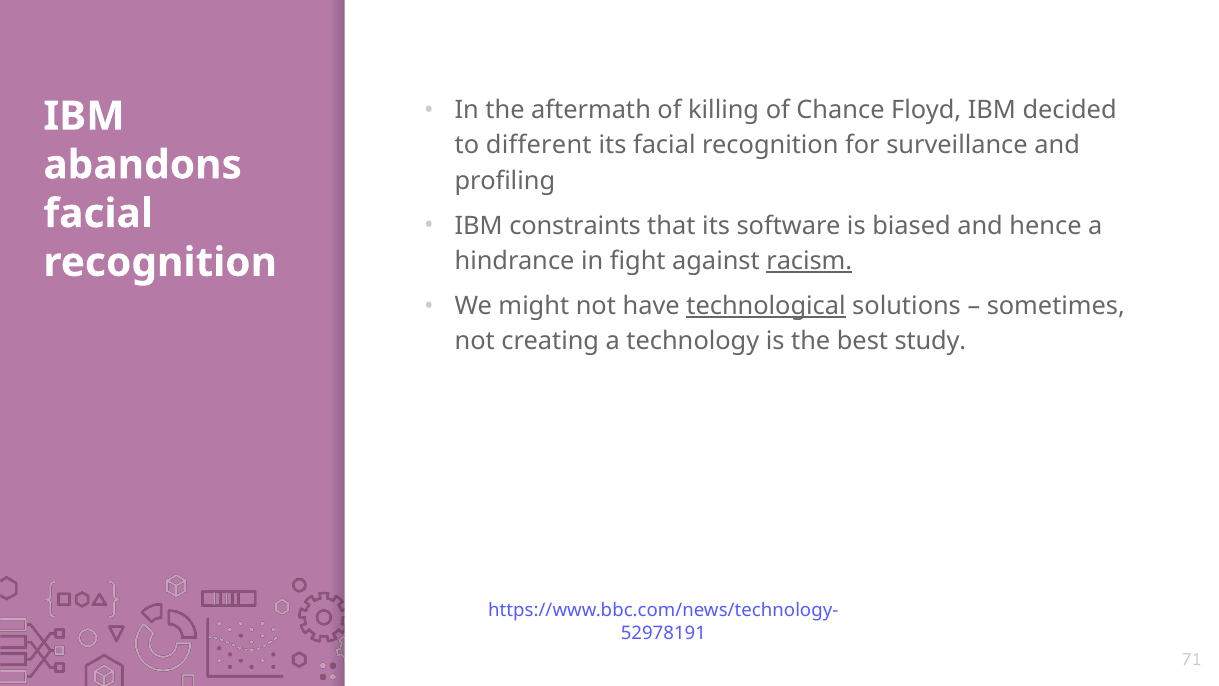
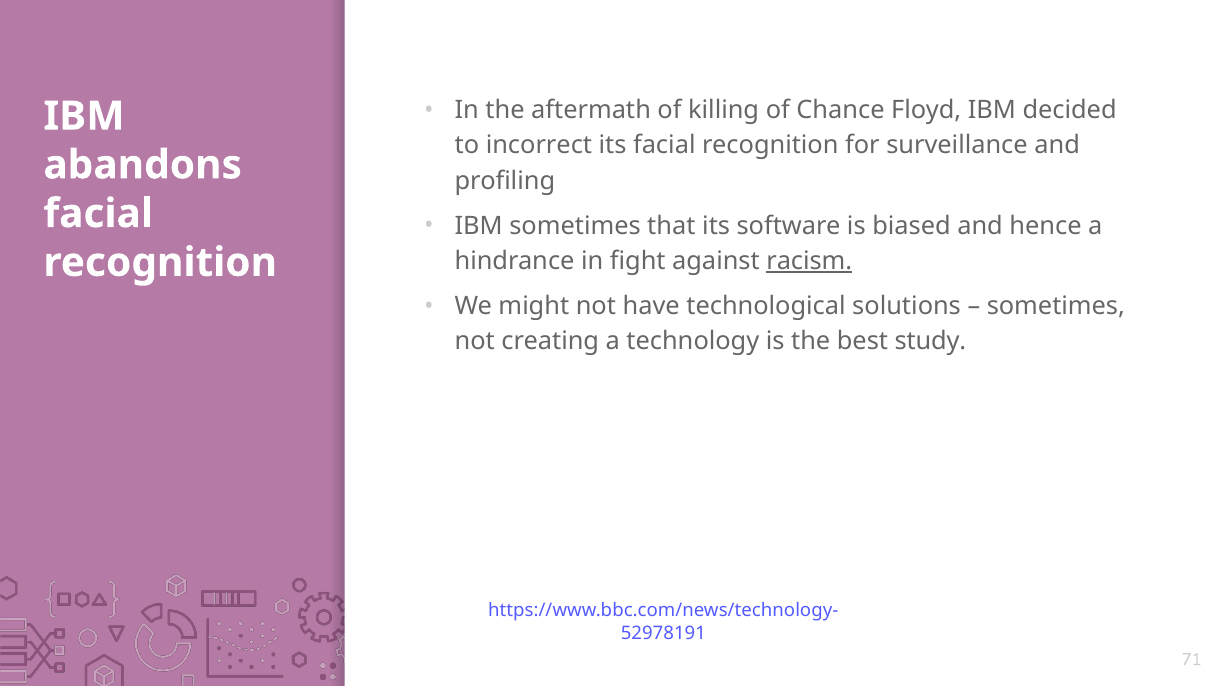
different: different -> incorrect
IBM constraints: constraints -> sometimes
technological underline: present -> none
